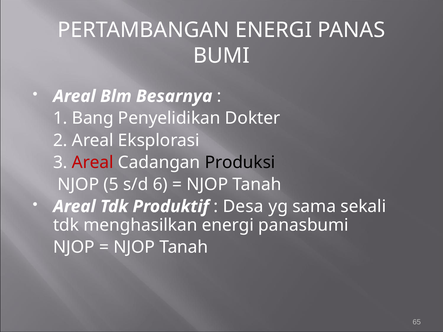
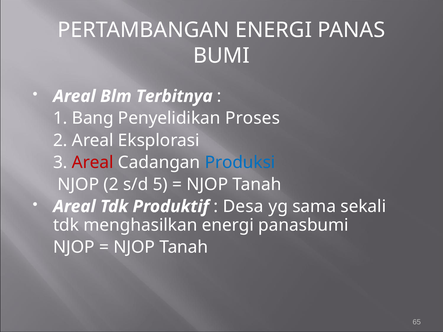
Besarnya: Besarnya -> Terbitnya
Dokter: Dokter -> Proses
Produksi colour: black -> blue
NJOP 5: 5 -> 2
6: 6 -> 5
